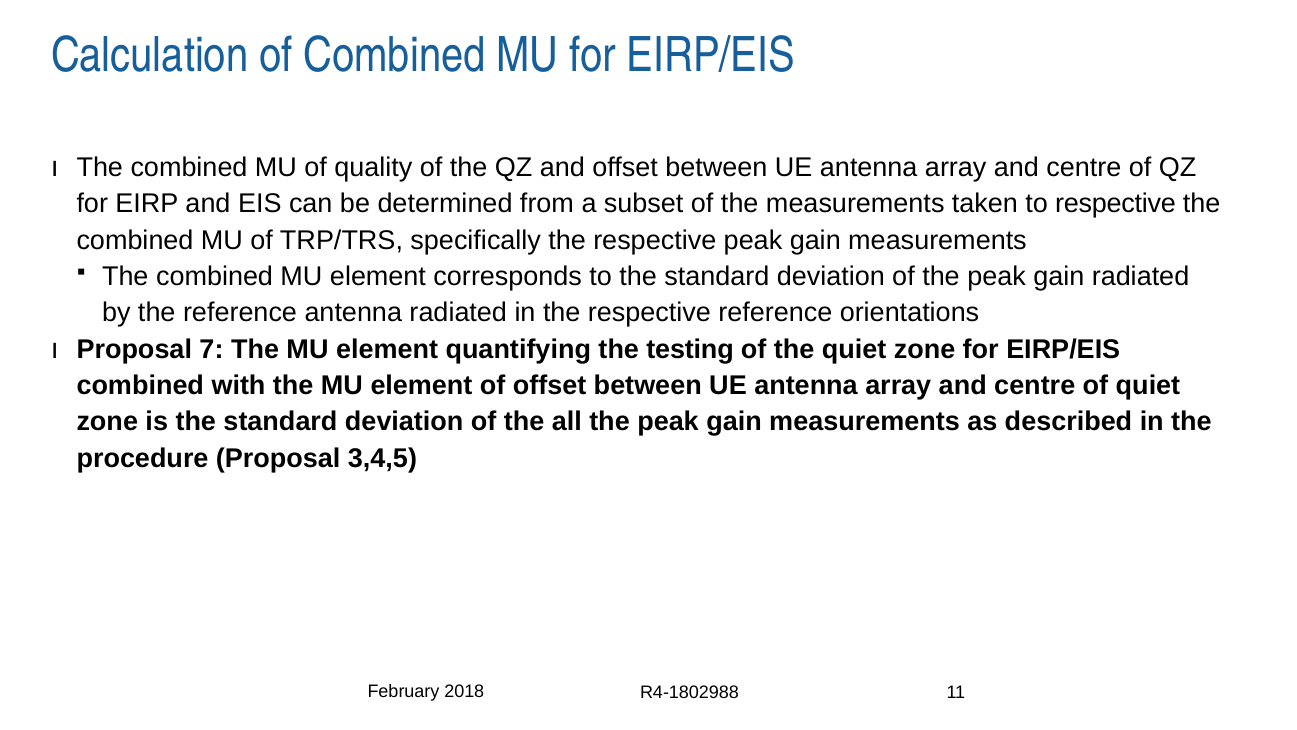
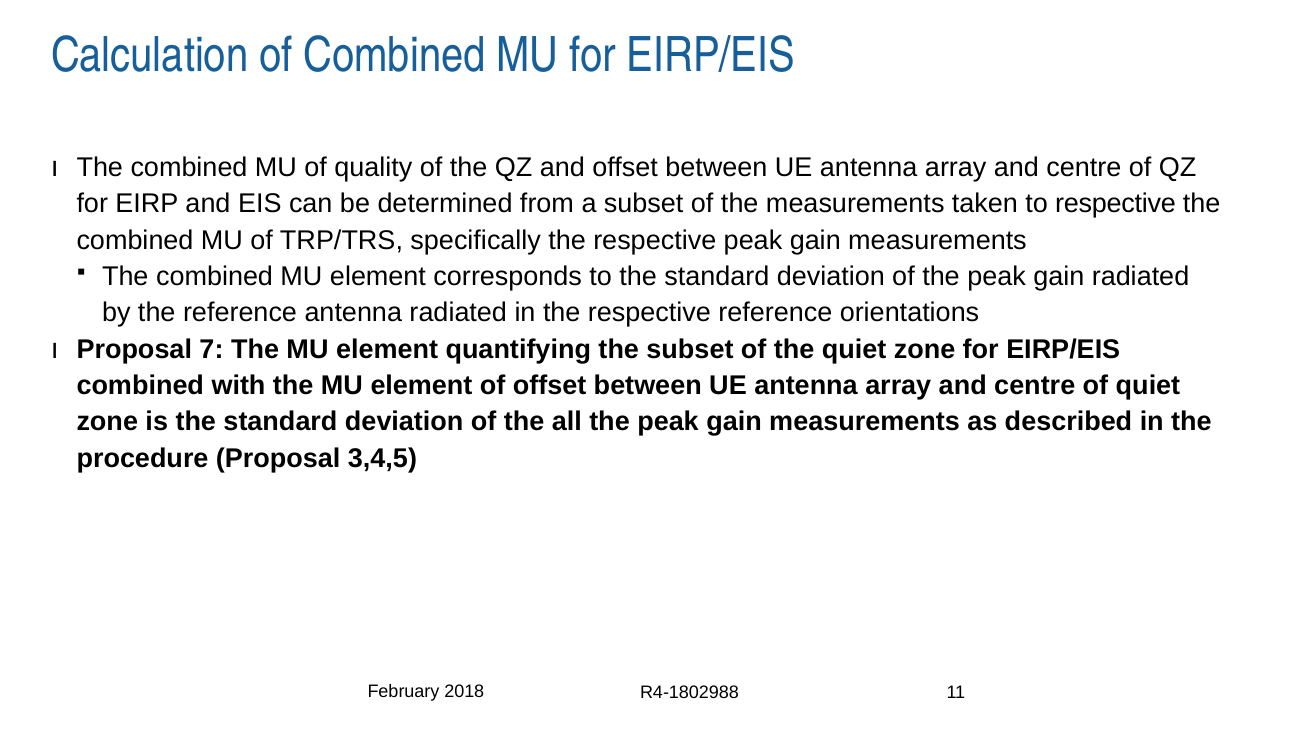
the testing: testing -> subset
